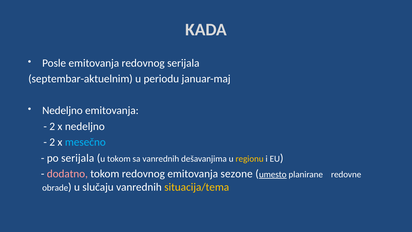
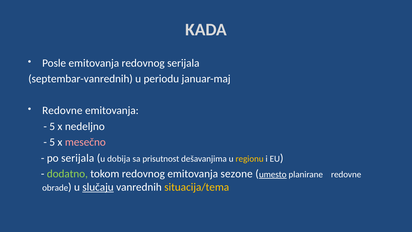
septembar-aktuelnim: septembar-aktuelnim -> septembar-vanrednih
Nedeljno at (62, 110): Nedeljno -> Redovne
2 at (52, 126): 2 -> 5
2 at (52, 142): 2 -> 5
mesečno colour: light blue -> pink
u tokom: tokom -> dobija
sa vanrednih: vanrednih -> prisutnost
dodatno colour: pink -> light green
slučaju underline: none -> present
